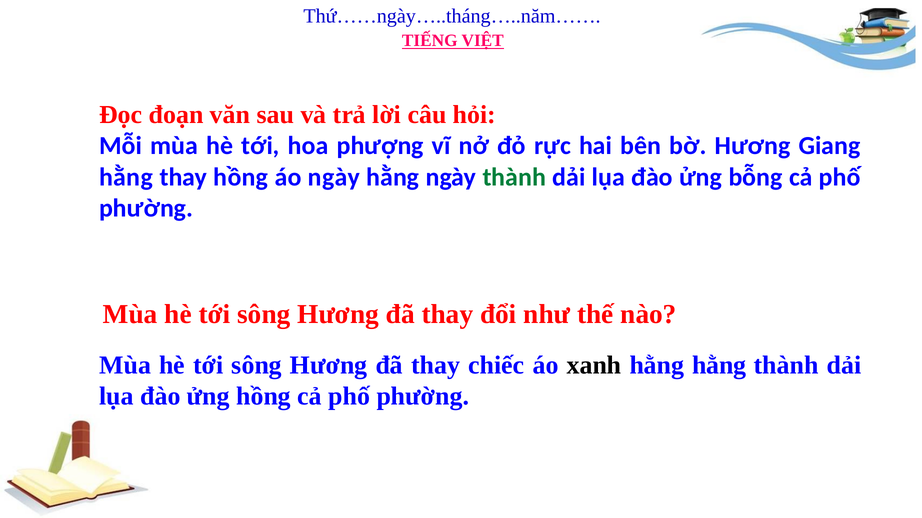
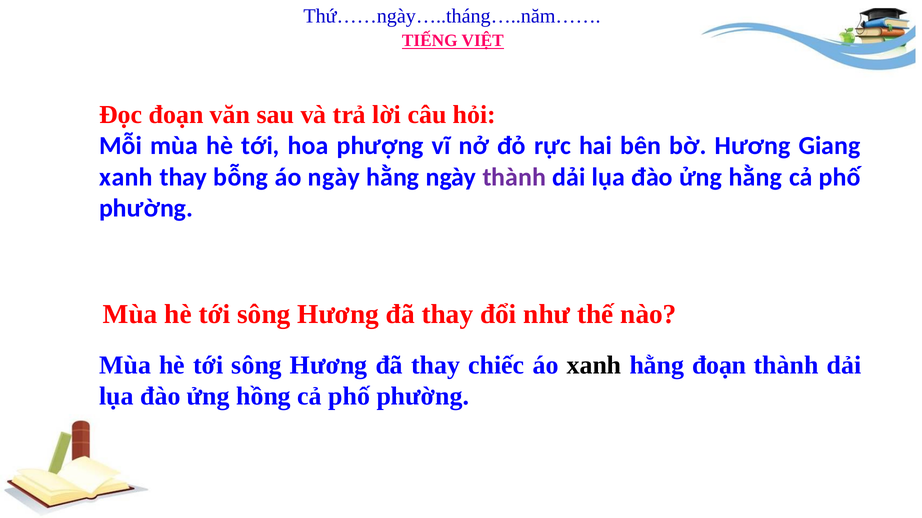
hằng at (126, 177): hằng -> xanh
thay hồng: hồng -> bỗng
thành at (514, 177) colour: green -> purple
ửng bỗng: bỗng -> hằng
hằng hằng: hằng -> đoạn
